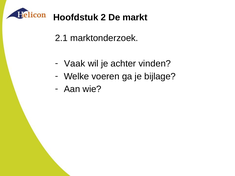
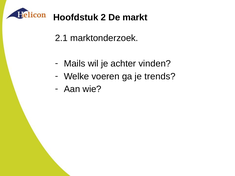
Vaak: Vaak -> Mails
bijlage: bijlage -> trends
